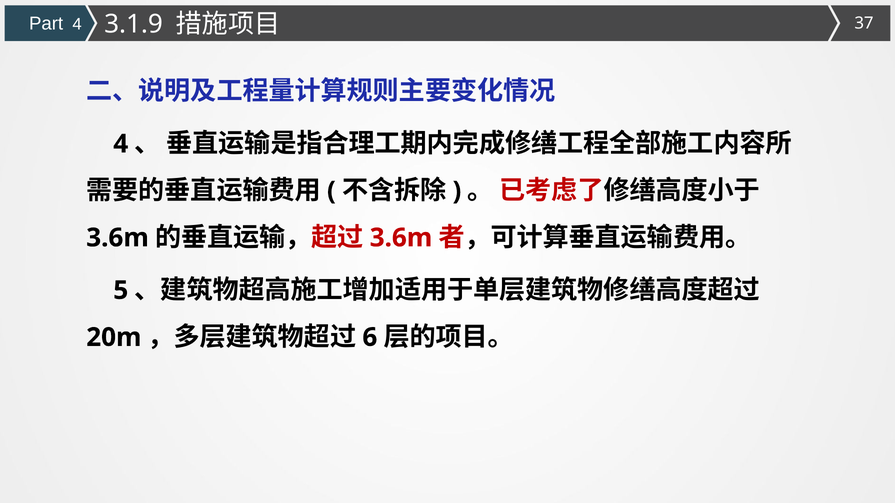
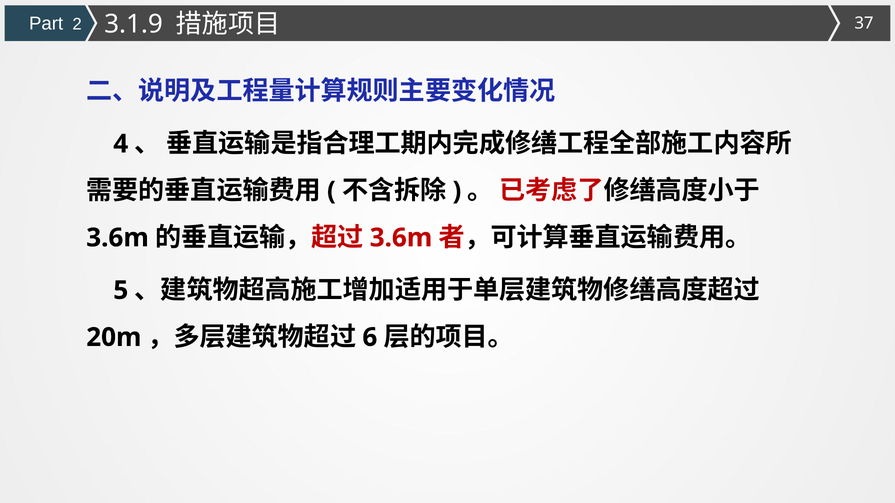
Part 4: 4 -> 2
